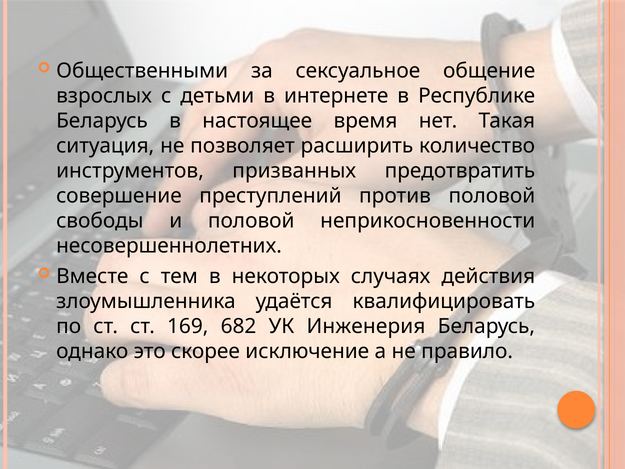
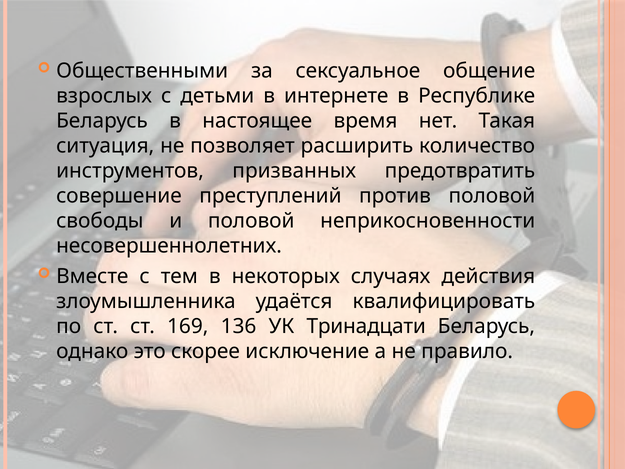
682: 682 -> 136
Инженерия: Инженерия -> Тринадцати
